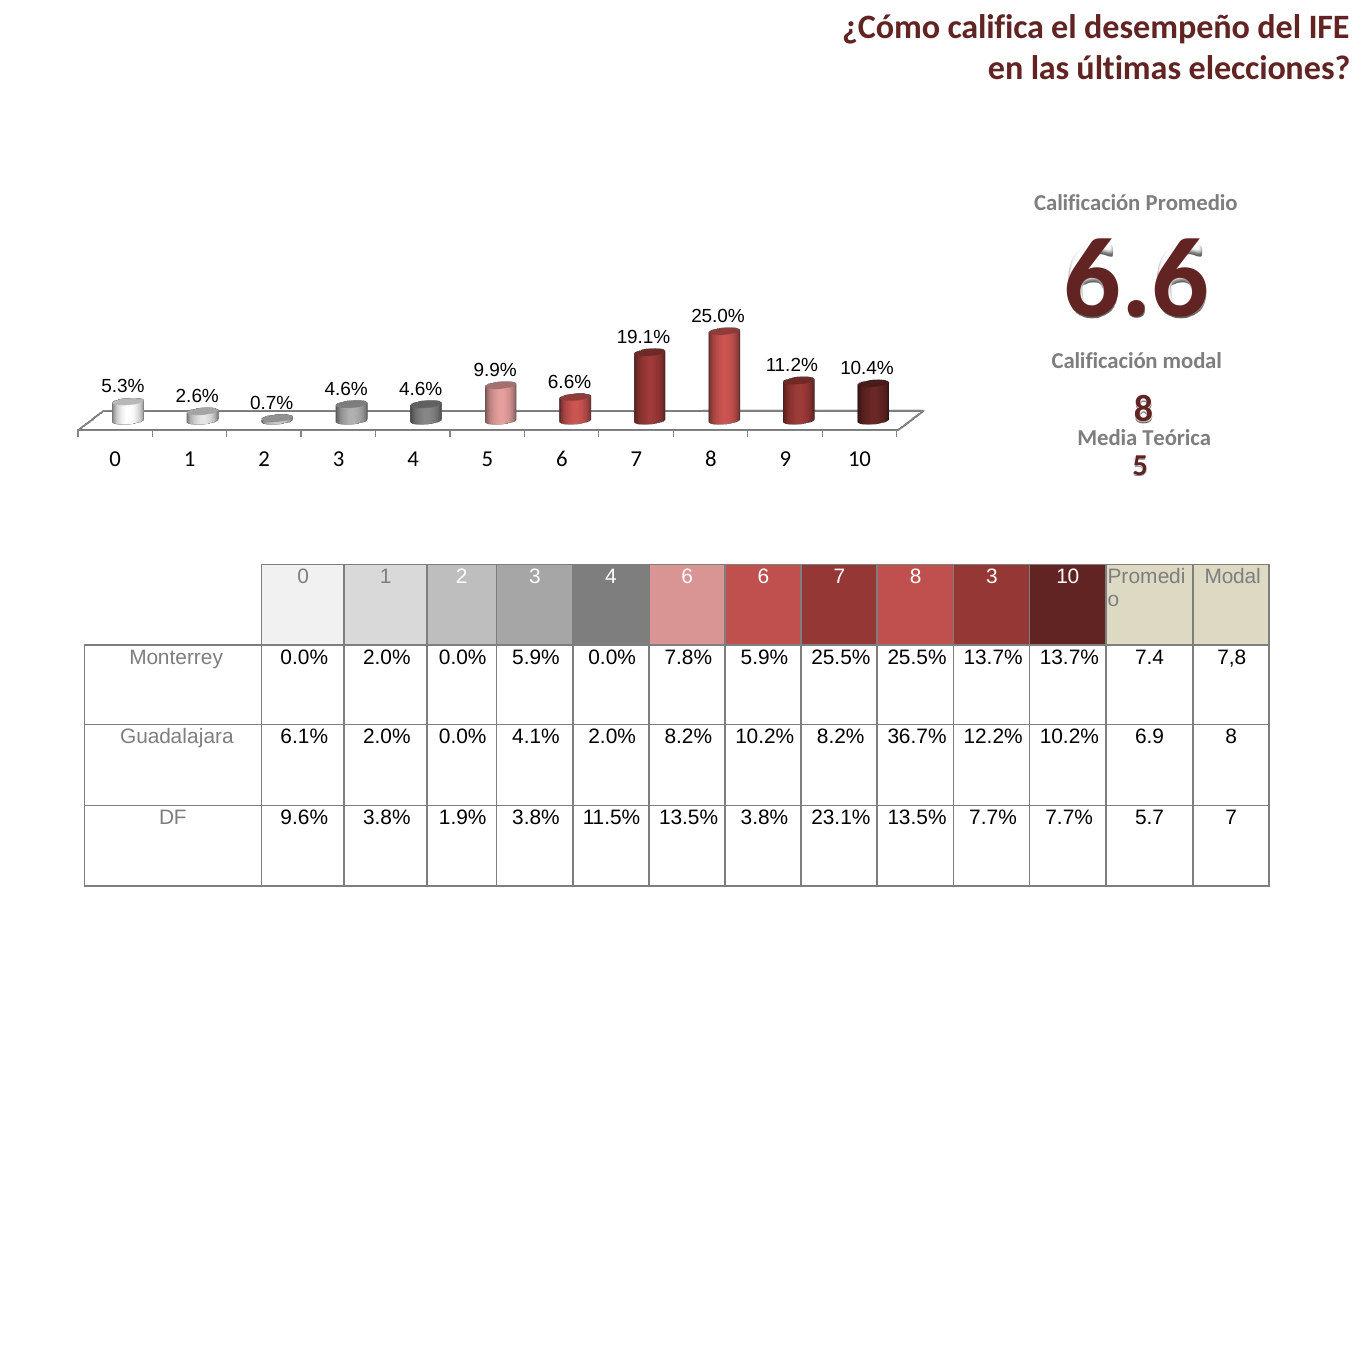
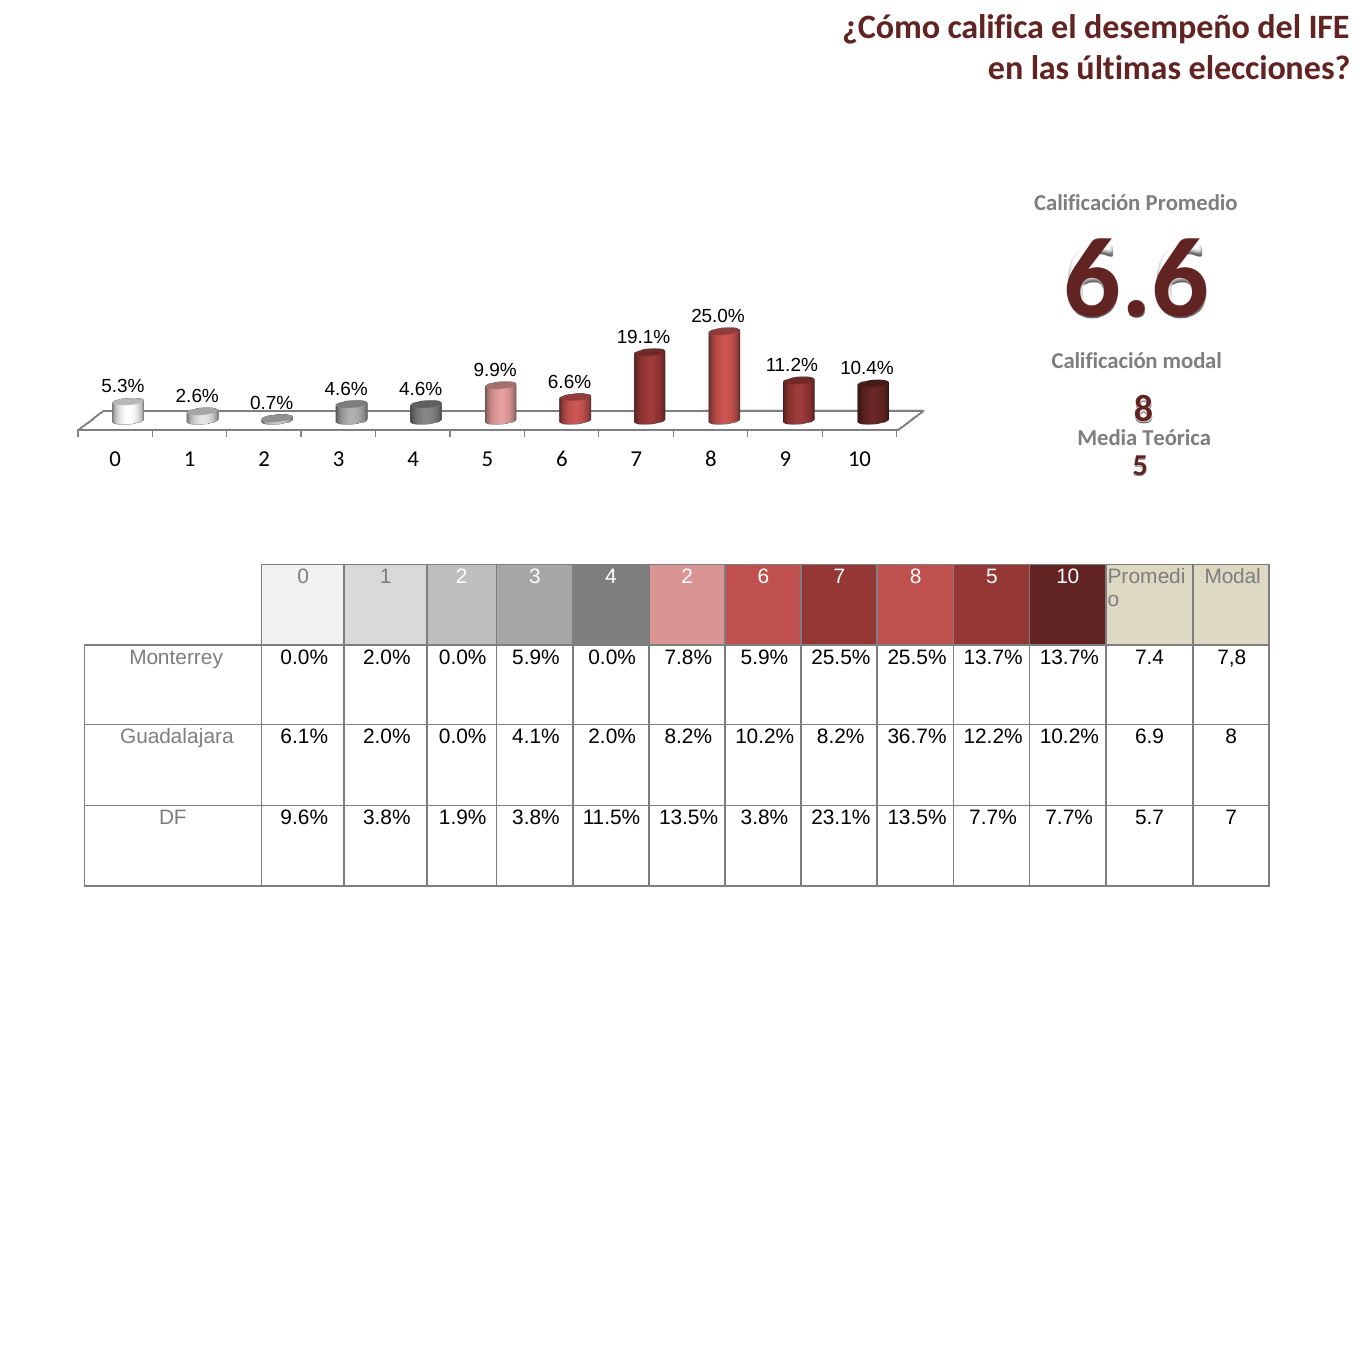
4 6: 6 -> 2
8 3: 3 -> 5
